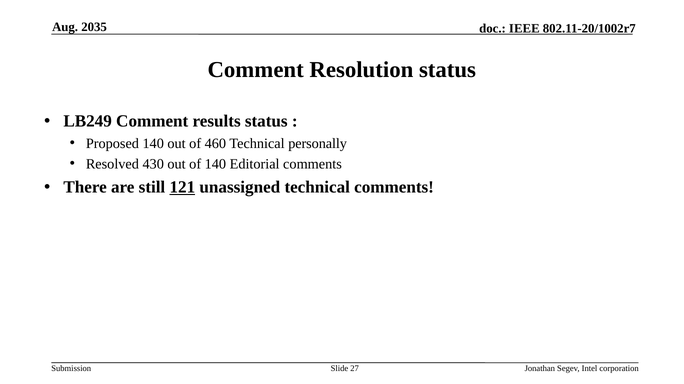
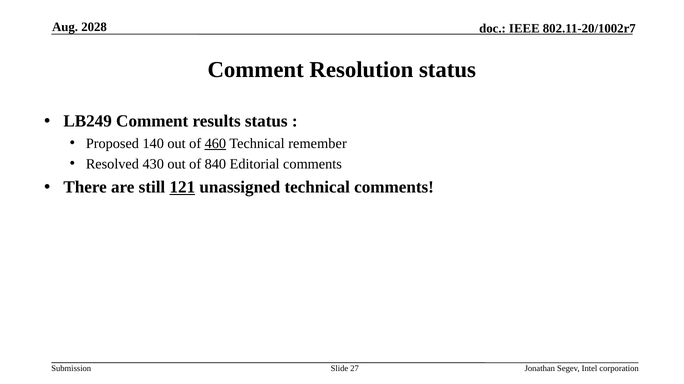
2035: 2035 -> 2028
460 underline: none -> present
personally: personally -> remember
of 140: 140 -> 840
